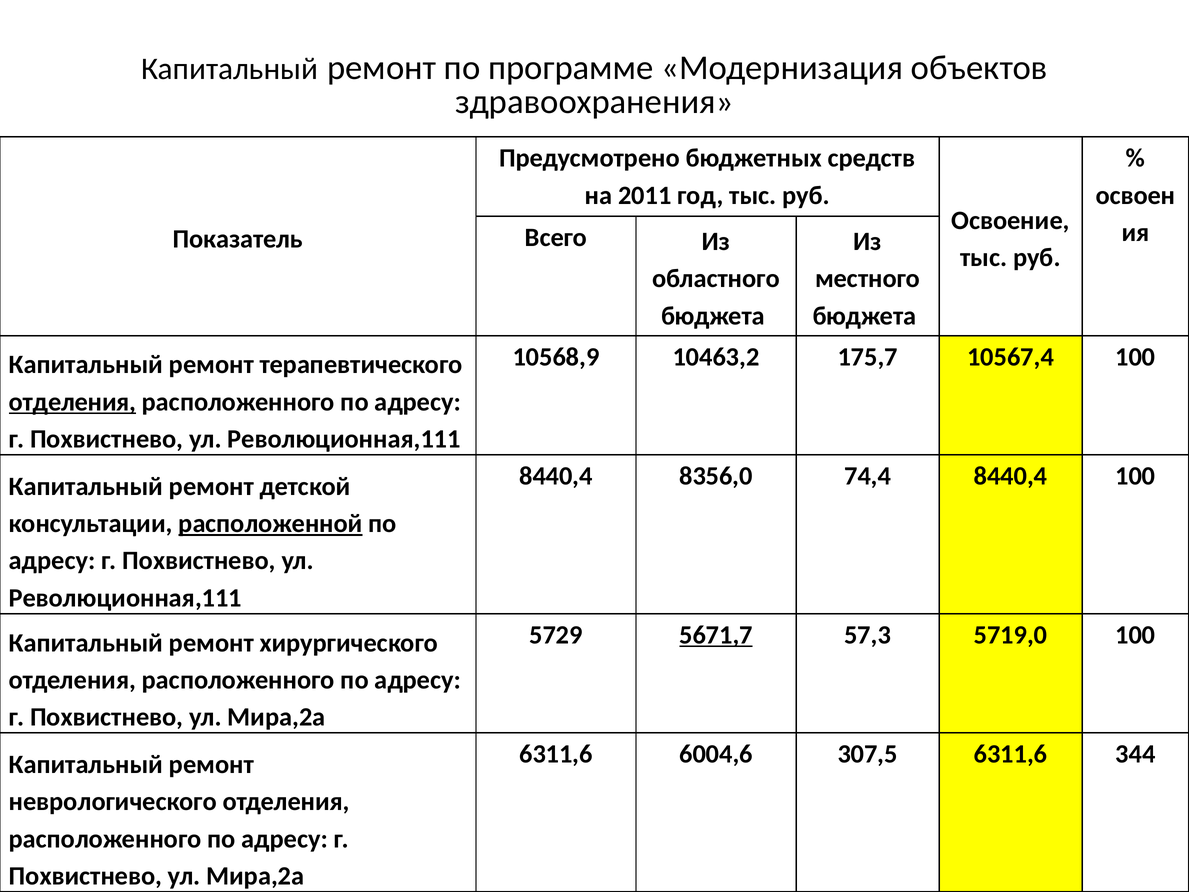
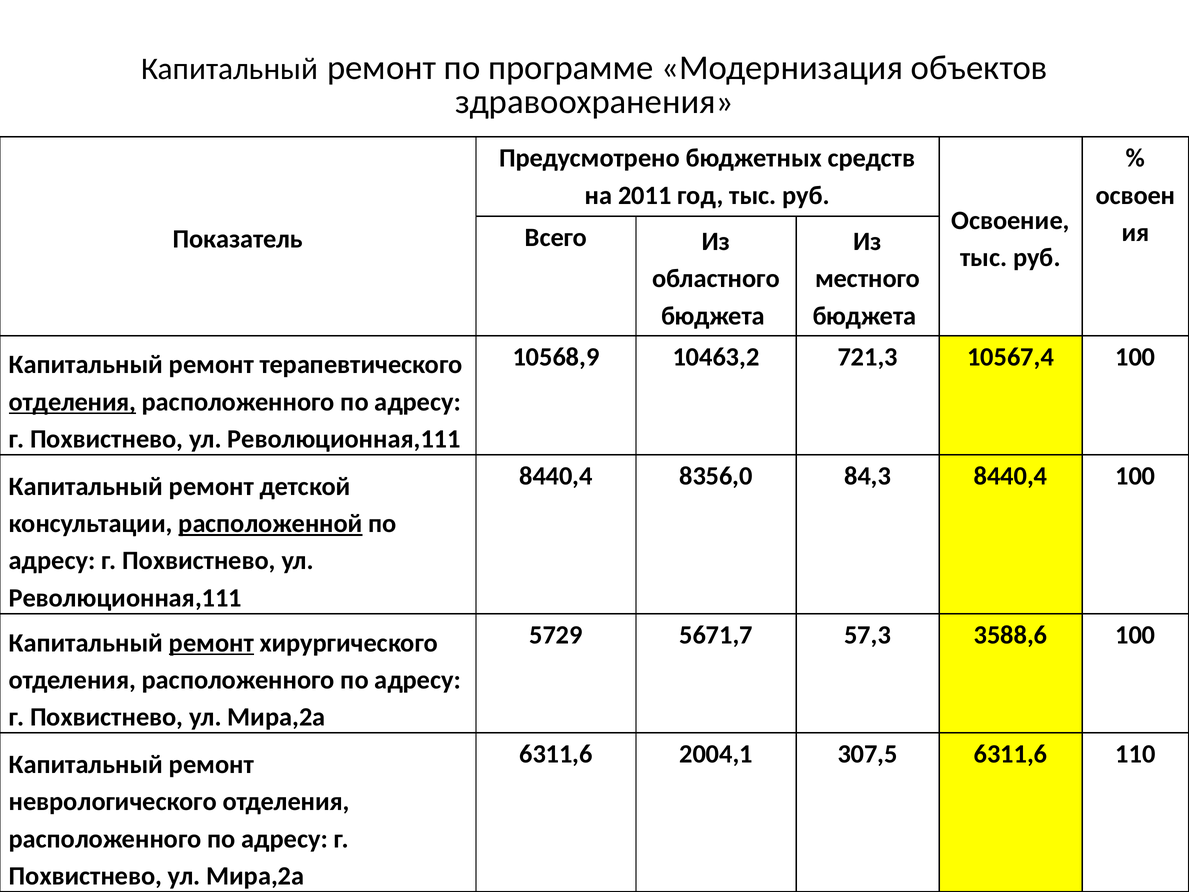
175,7: 175,7 -> 721,3
74,4: 74,4 -> 84,3
5671,7 underline: present -> none
5719,0: 5719,0 -> 3588,6
ремонт at (211, 643) underline: none -> present
6004,6: 6004,6 -> 2004,1
344: 344 -> 110
